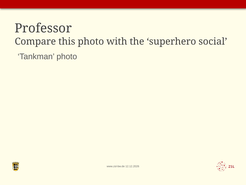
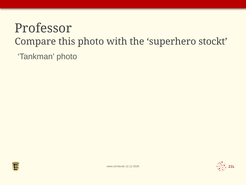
social: social -> stockt
